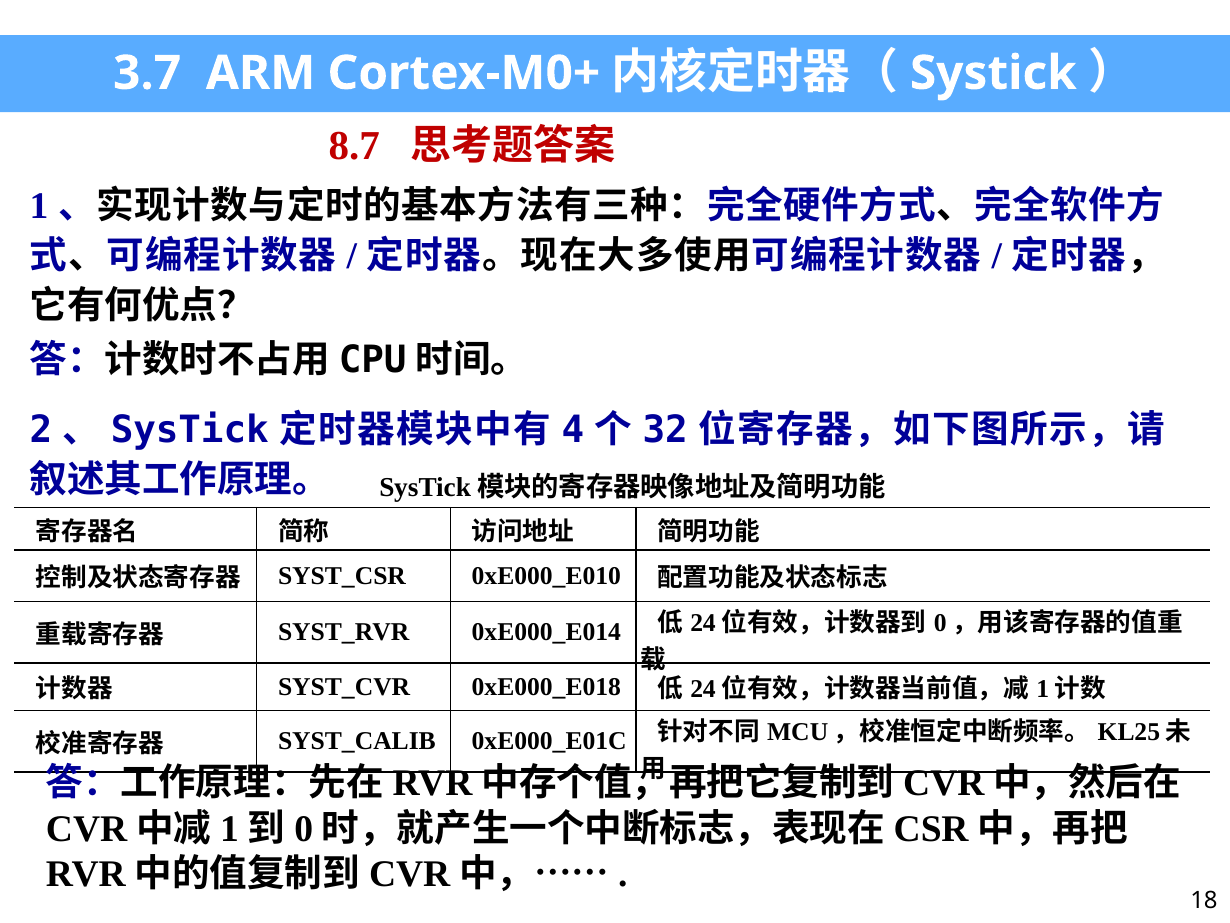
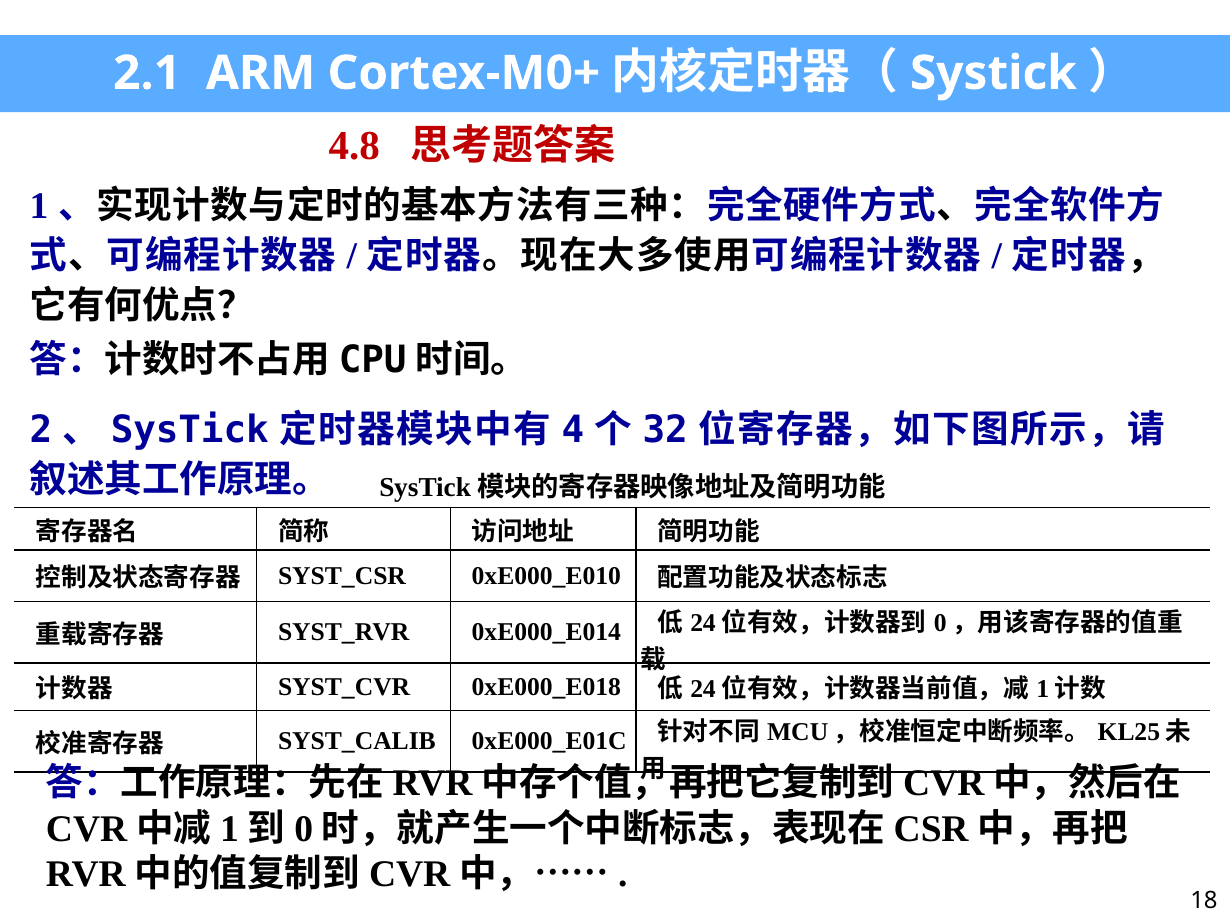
3.7: 3.7 -> 2.1
8.7: 8.7 -> 4.8
